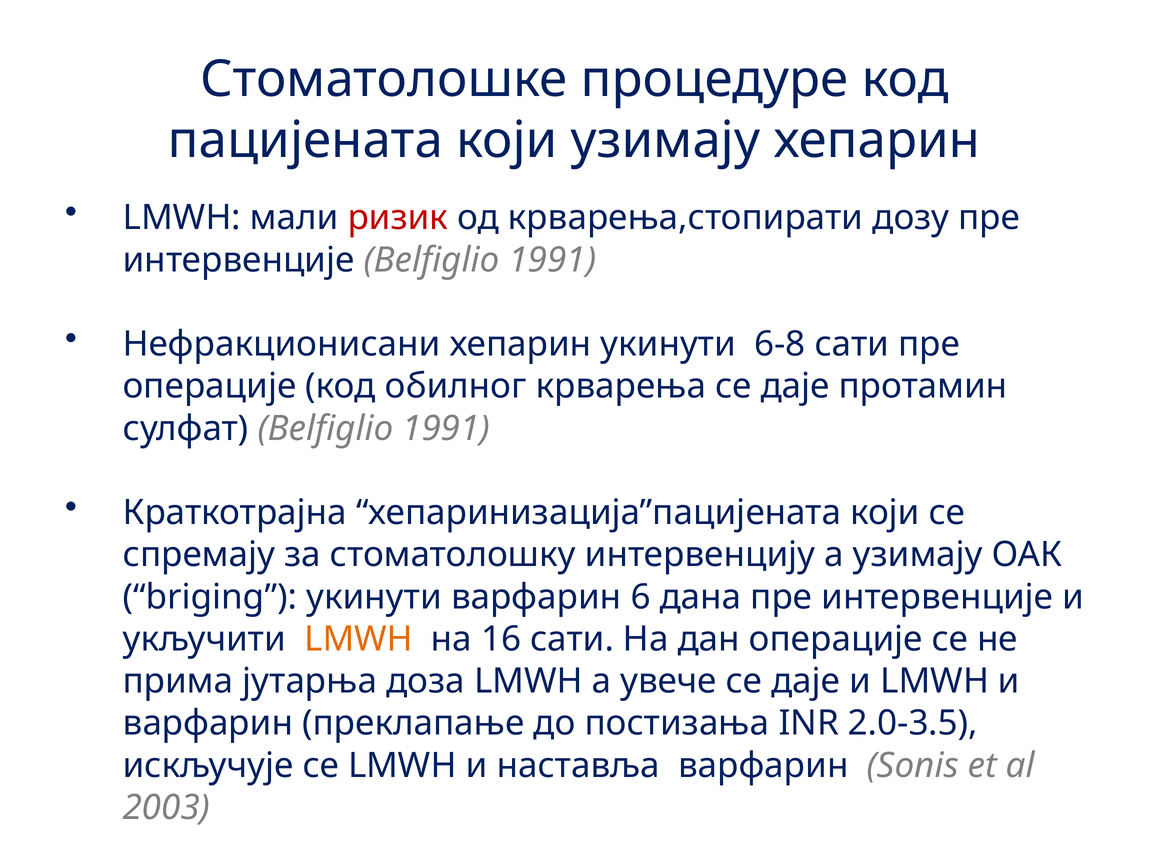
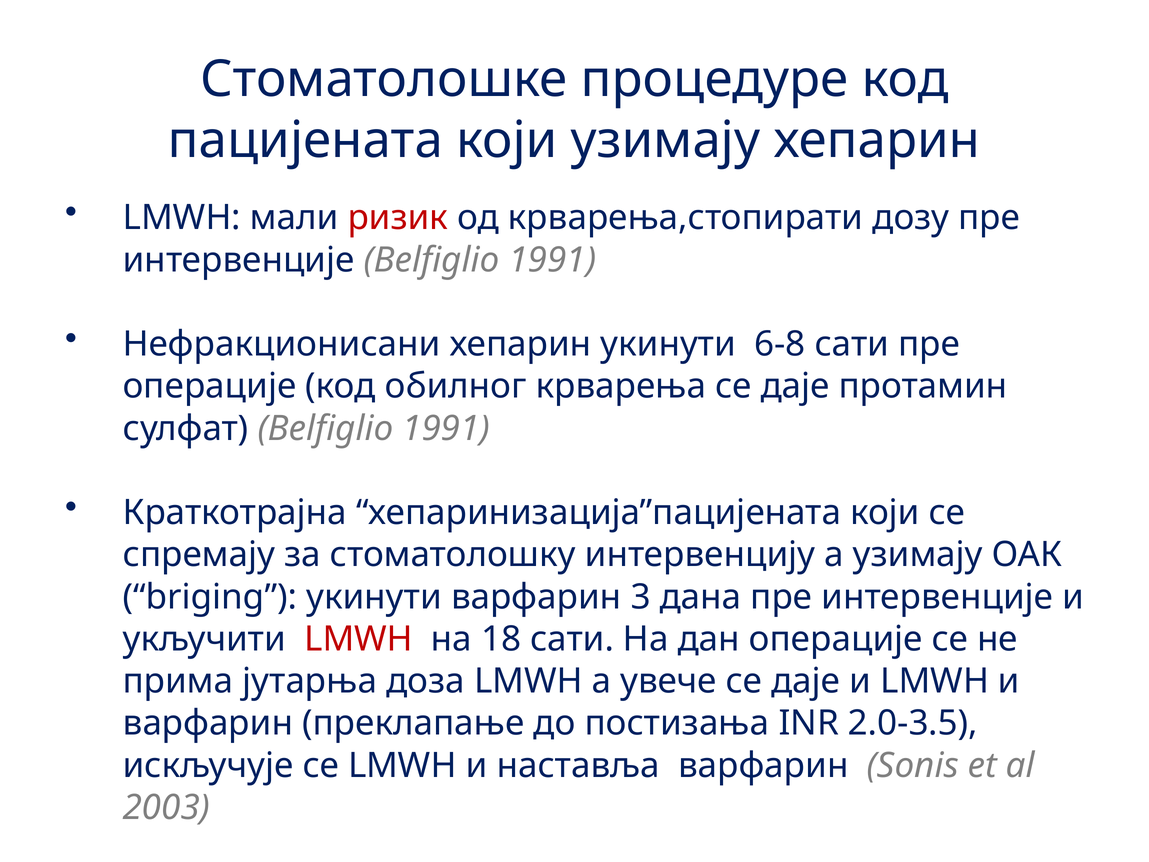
6: 6 -> 3
LMWH at (359, 639) colour: orange -> red
16: 16 -> 18
